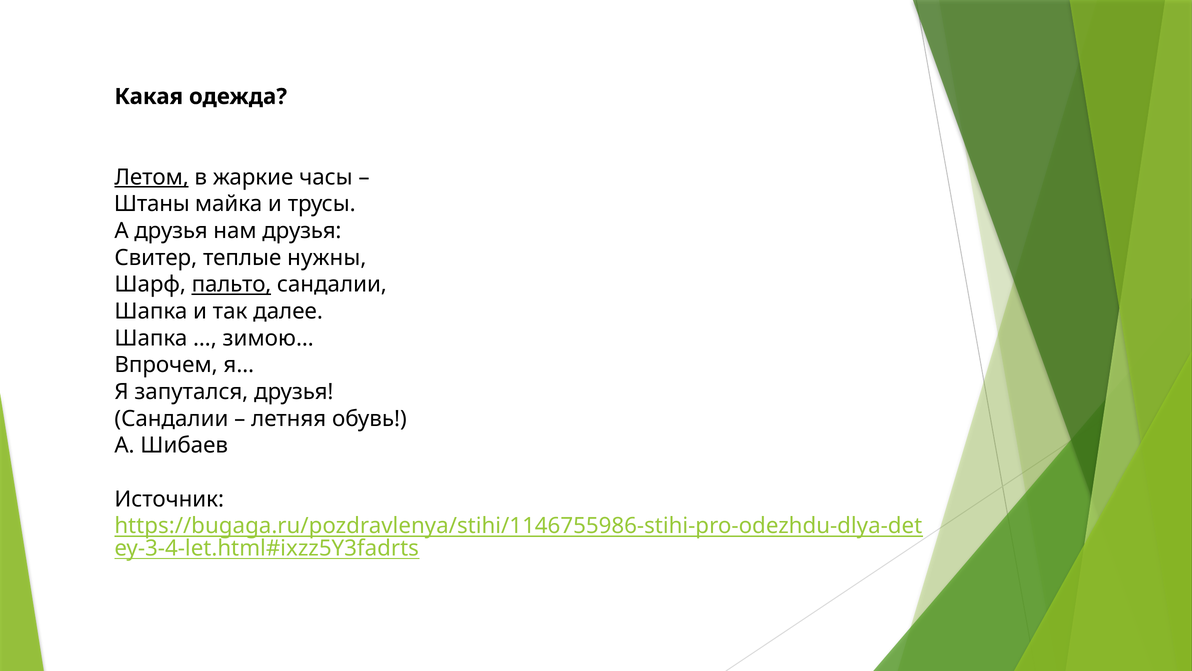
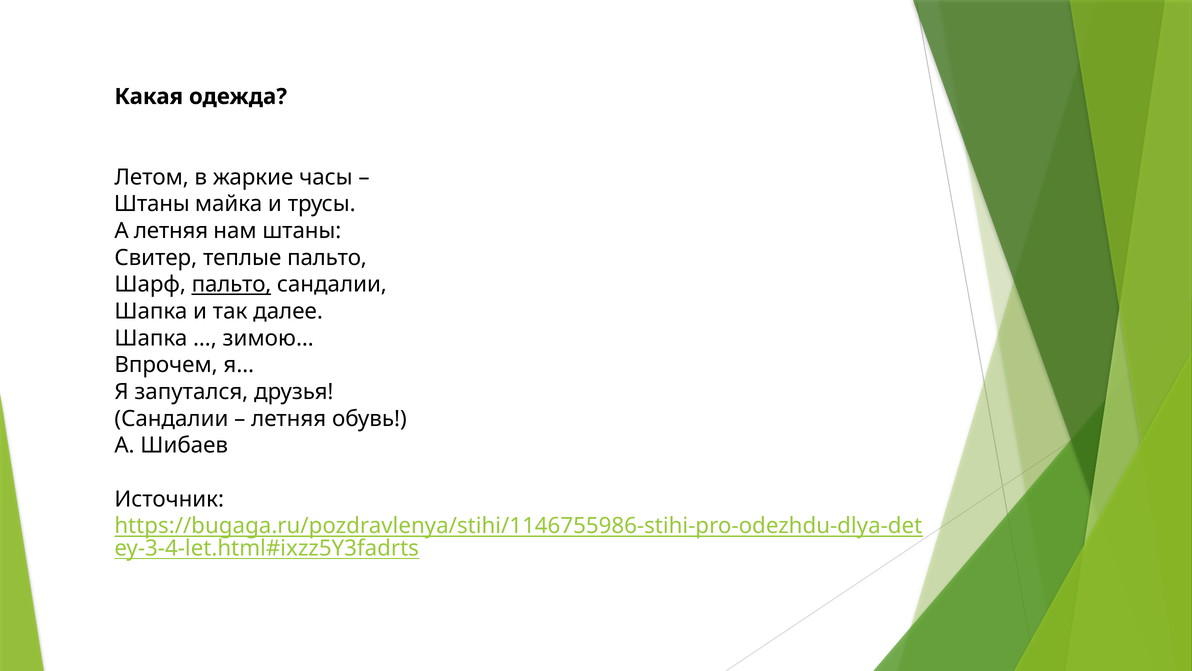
Летом underline: present -> none
А друзья: друзья -> летняя
нам друзья: друзья -> штаны
теплые нужны: нужны -> пальто
